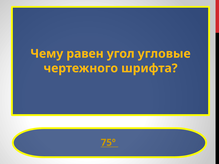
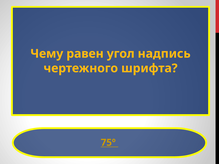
угловые: угловые -> надпись
